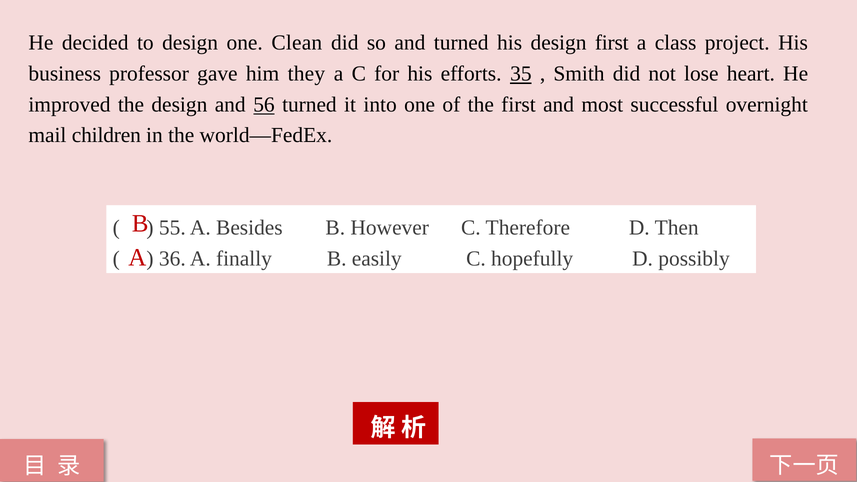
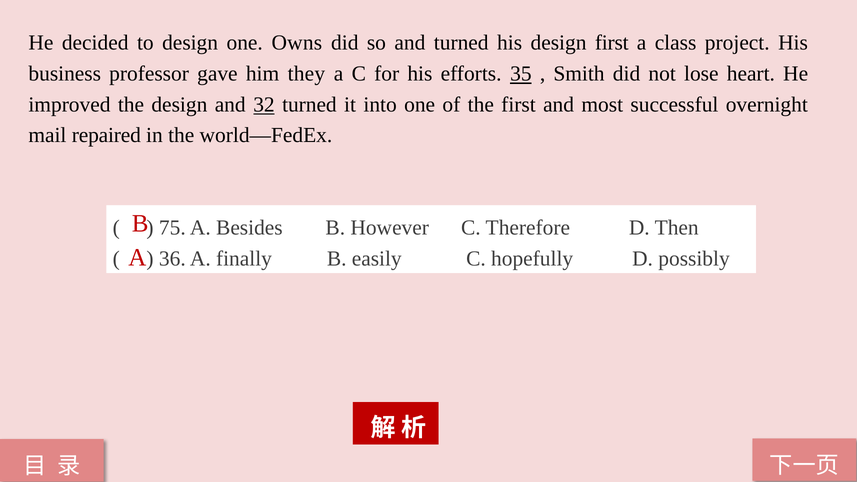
Clean: Clean -> Owns
56: 56 -> 32
children: children -> repaired
55: 55 -> 75
